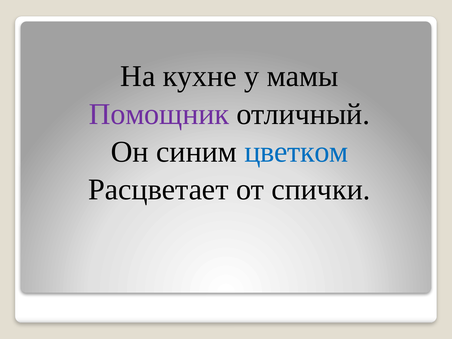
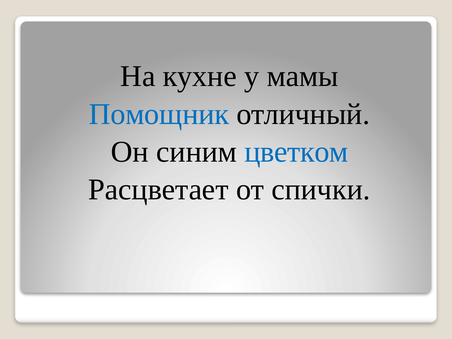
Помощник colour: purple -> blue
